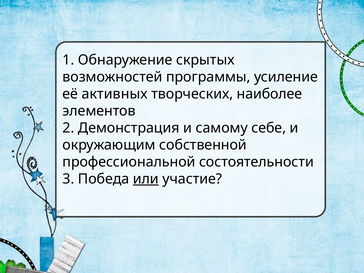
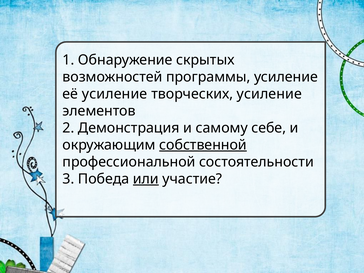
её активных: активных -> усиление
творческих наиболее: наиболее -> усиление
собственной underline: none -> present
